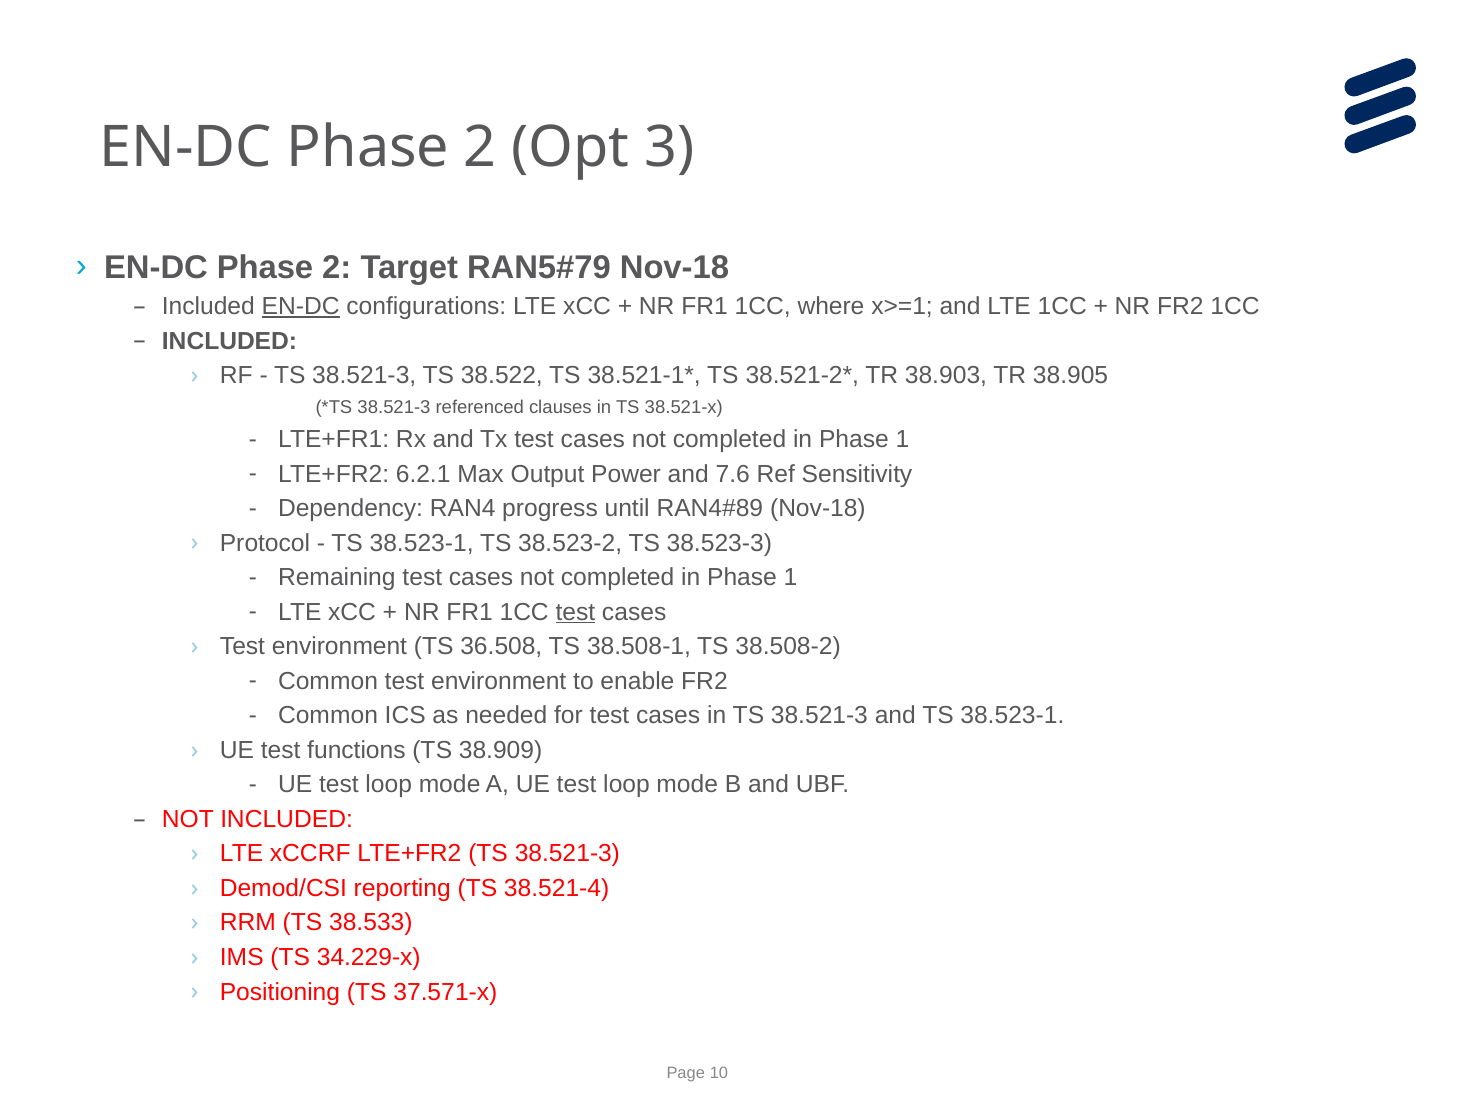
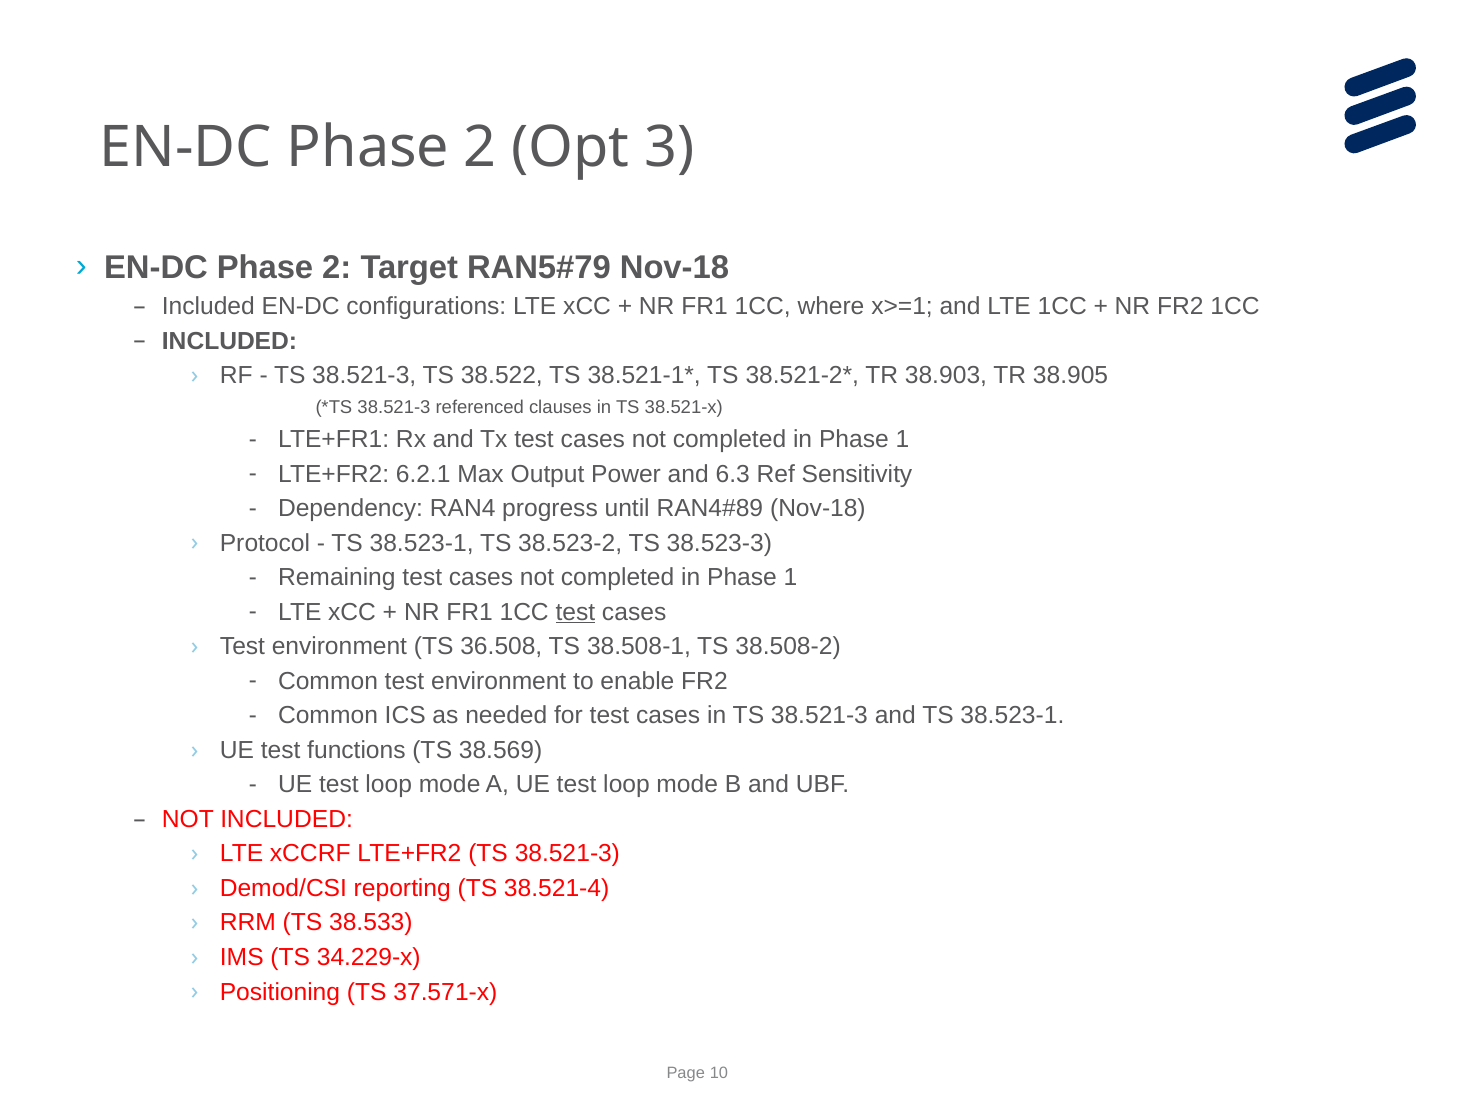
EN-DC at (301, 306) underline: present -> none
7.6: 7.6 -> 6.3
38.909: 38.909 -> 38.569
